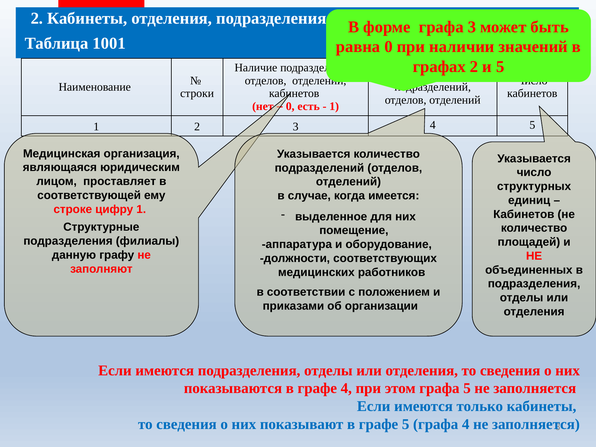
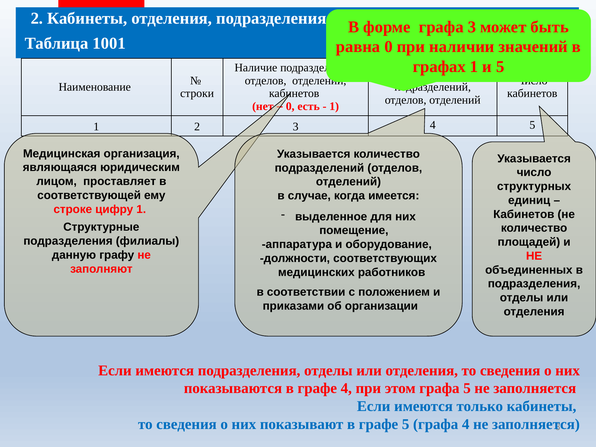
2 at (474, 67): 2 -> 1
